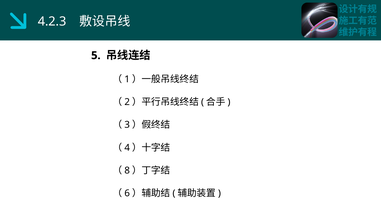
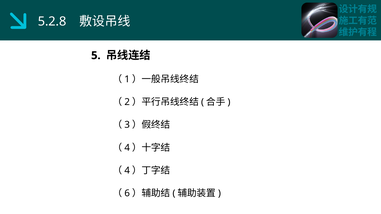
4.2.3: 4.2.3 -> 5.2.8
8 at (127, 171): 8 -> 4
